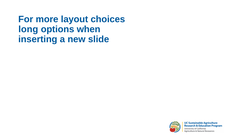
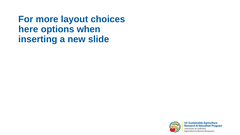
long: long -> here
